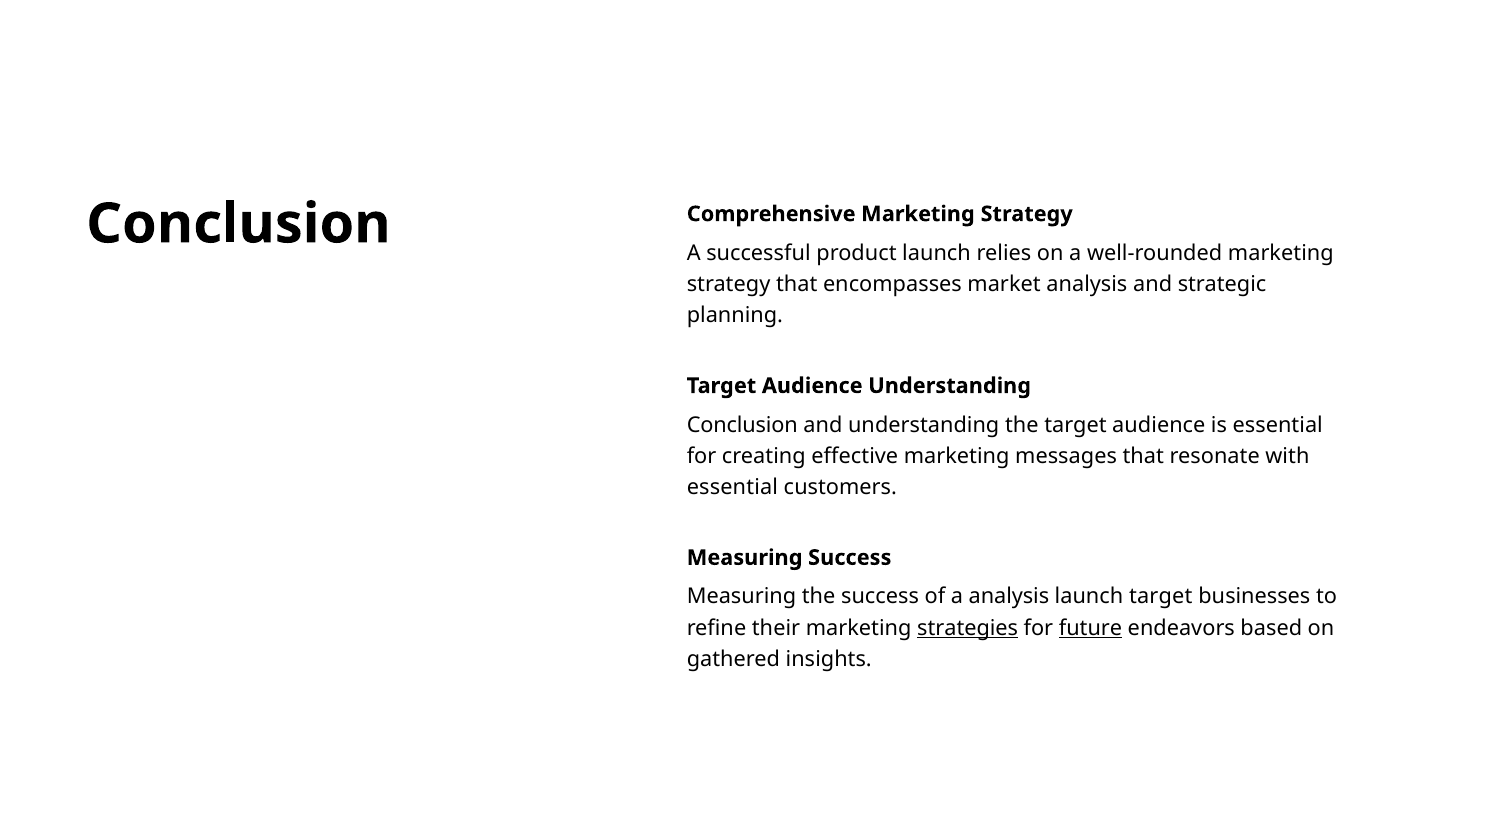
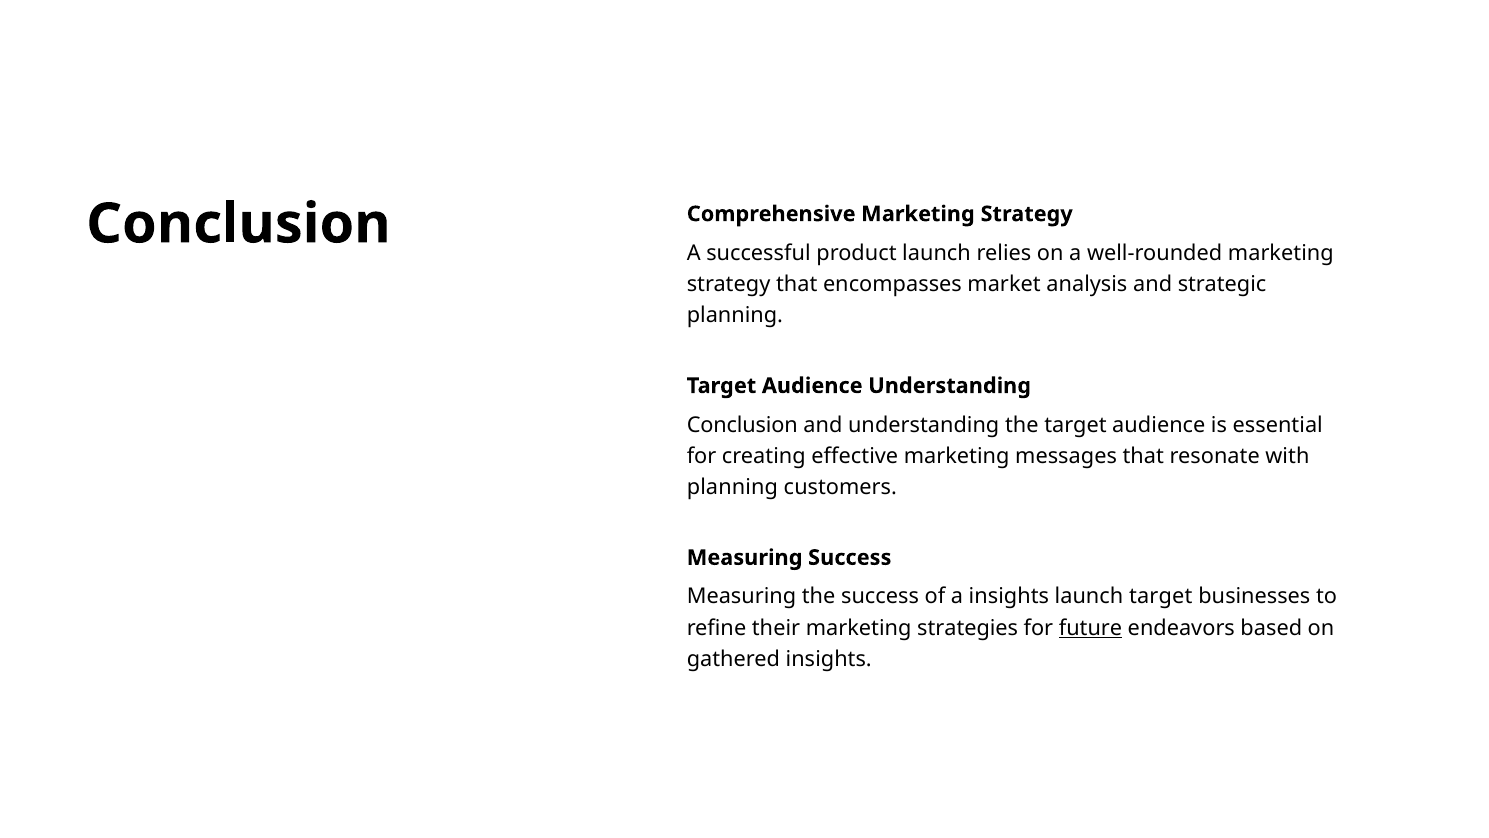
essential at (732, 487): essential -> planning
a analysis: analysis -> insights
strategies underline: present -> none
